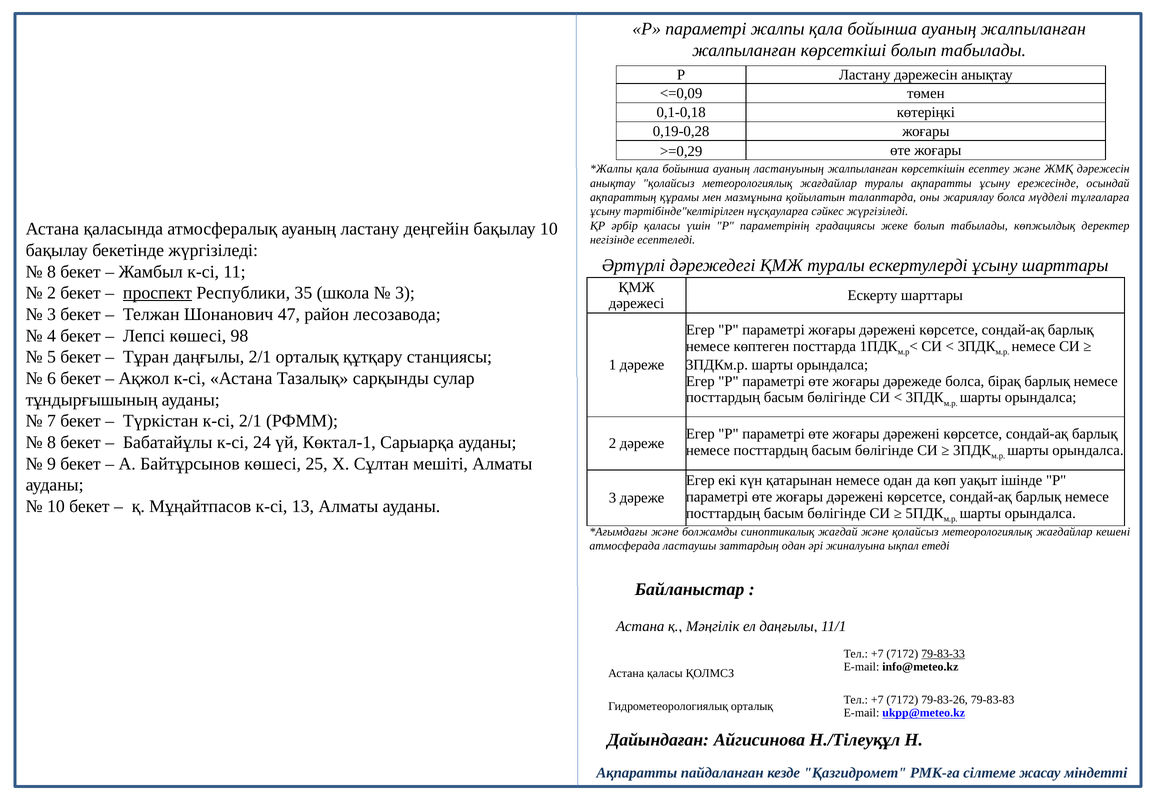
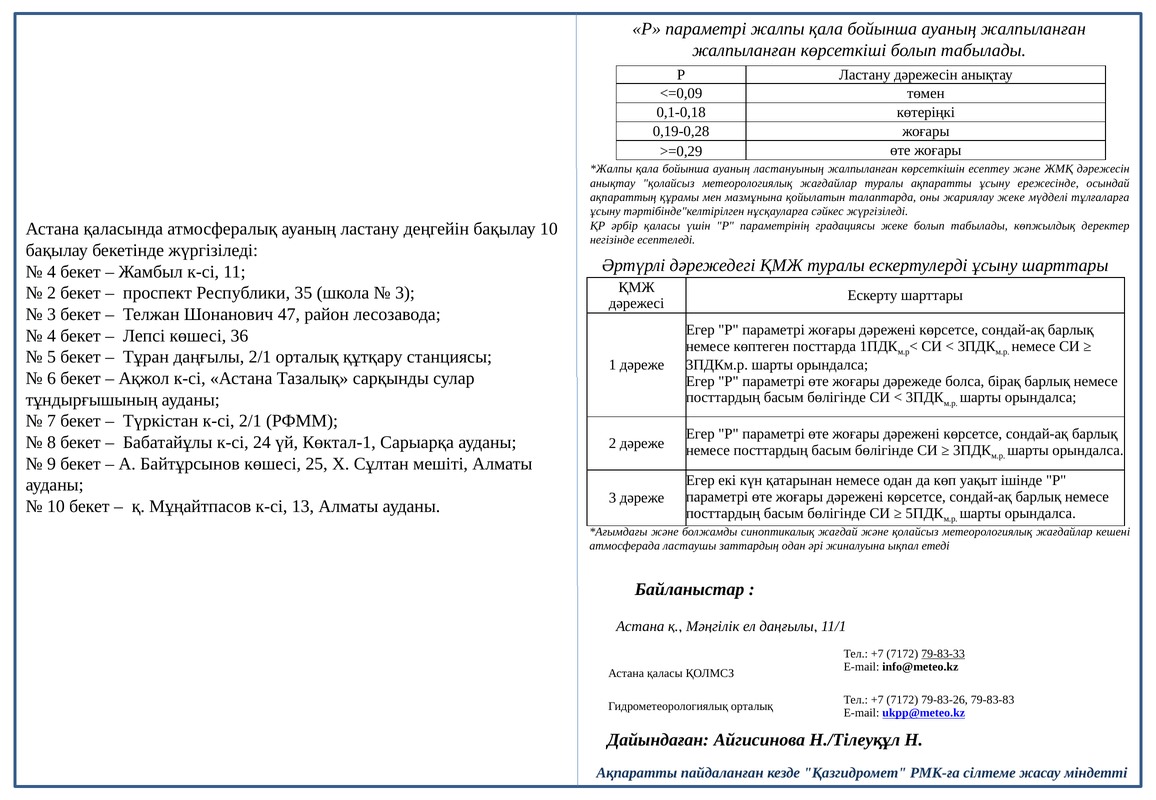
жариялау болса: болса -> жеке
8 at (51, 272): 8 -> 4
проспект underline: present -> none
98: 98 -> 36
